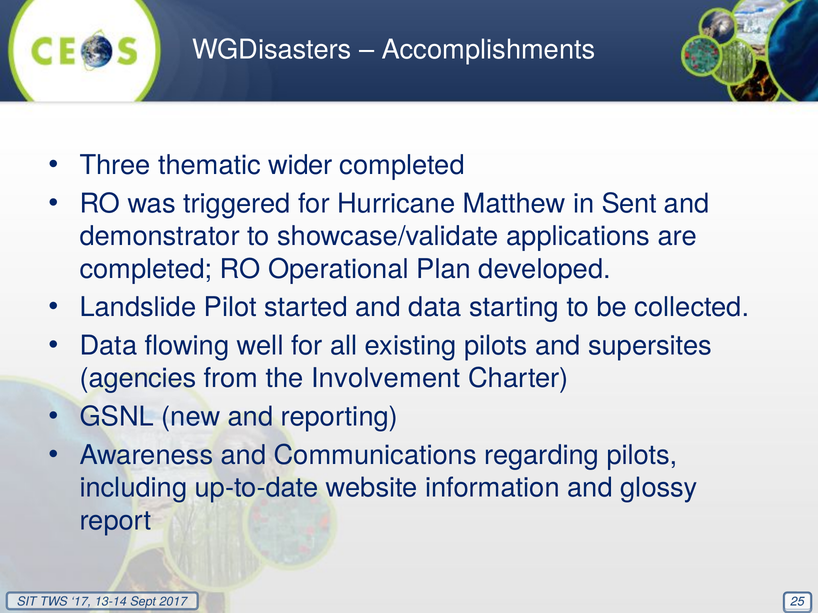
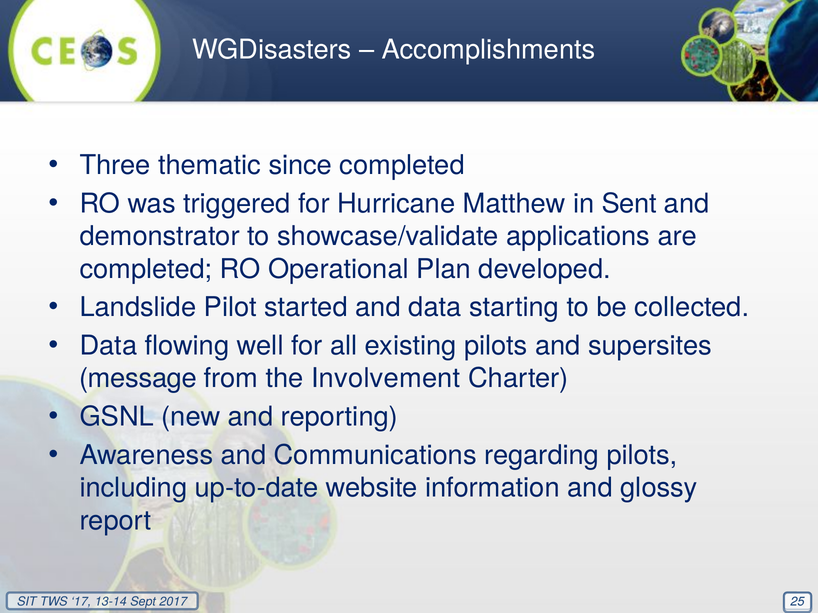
wider: wider -> since
agencies: agencies -> message
